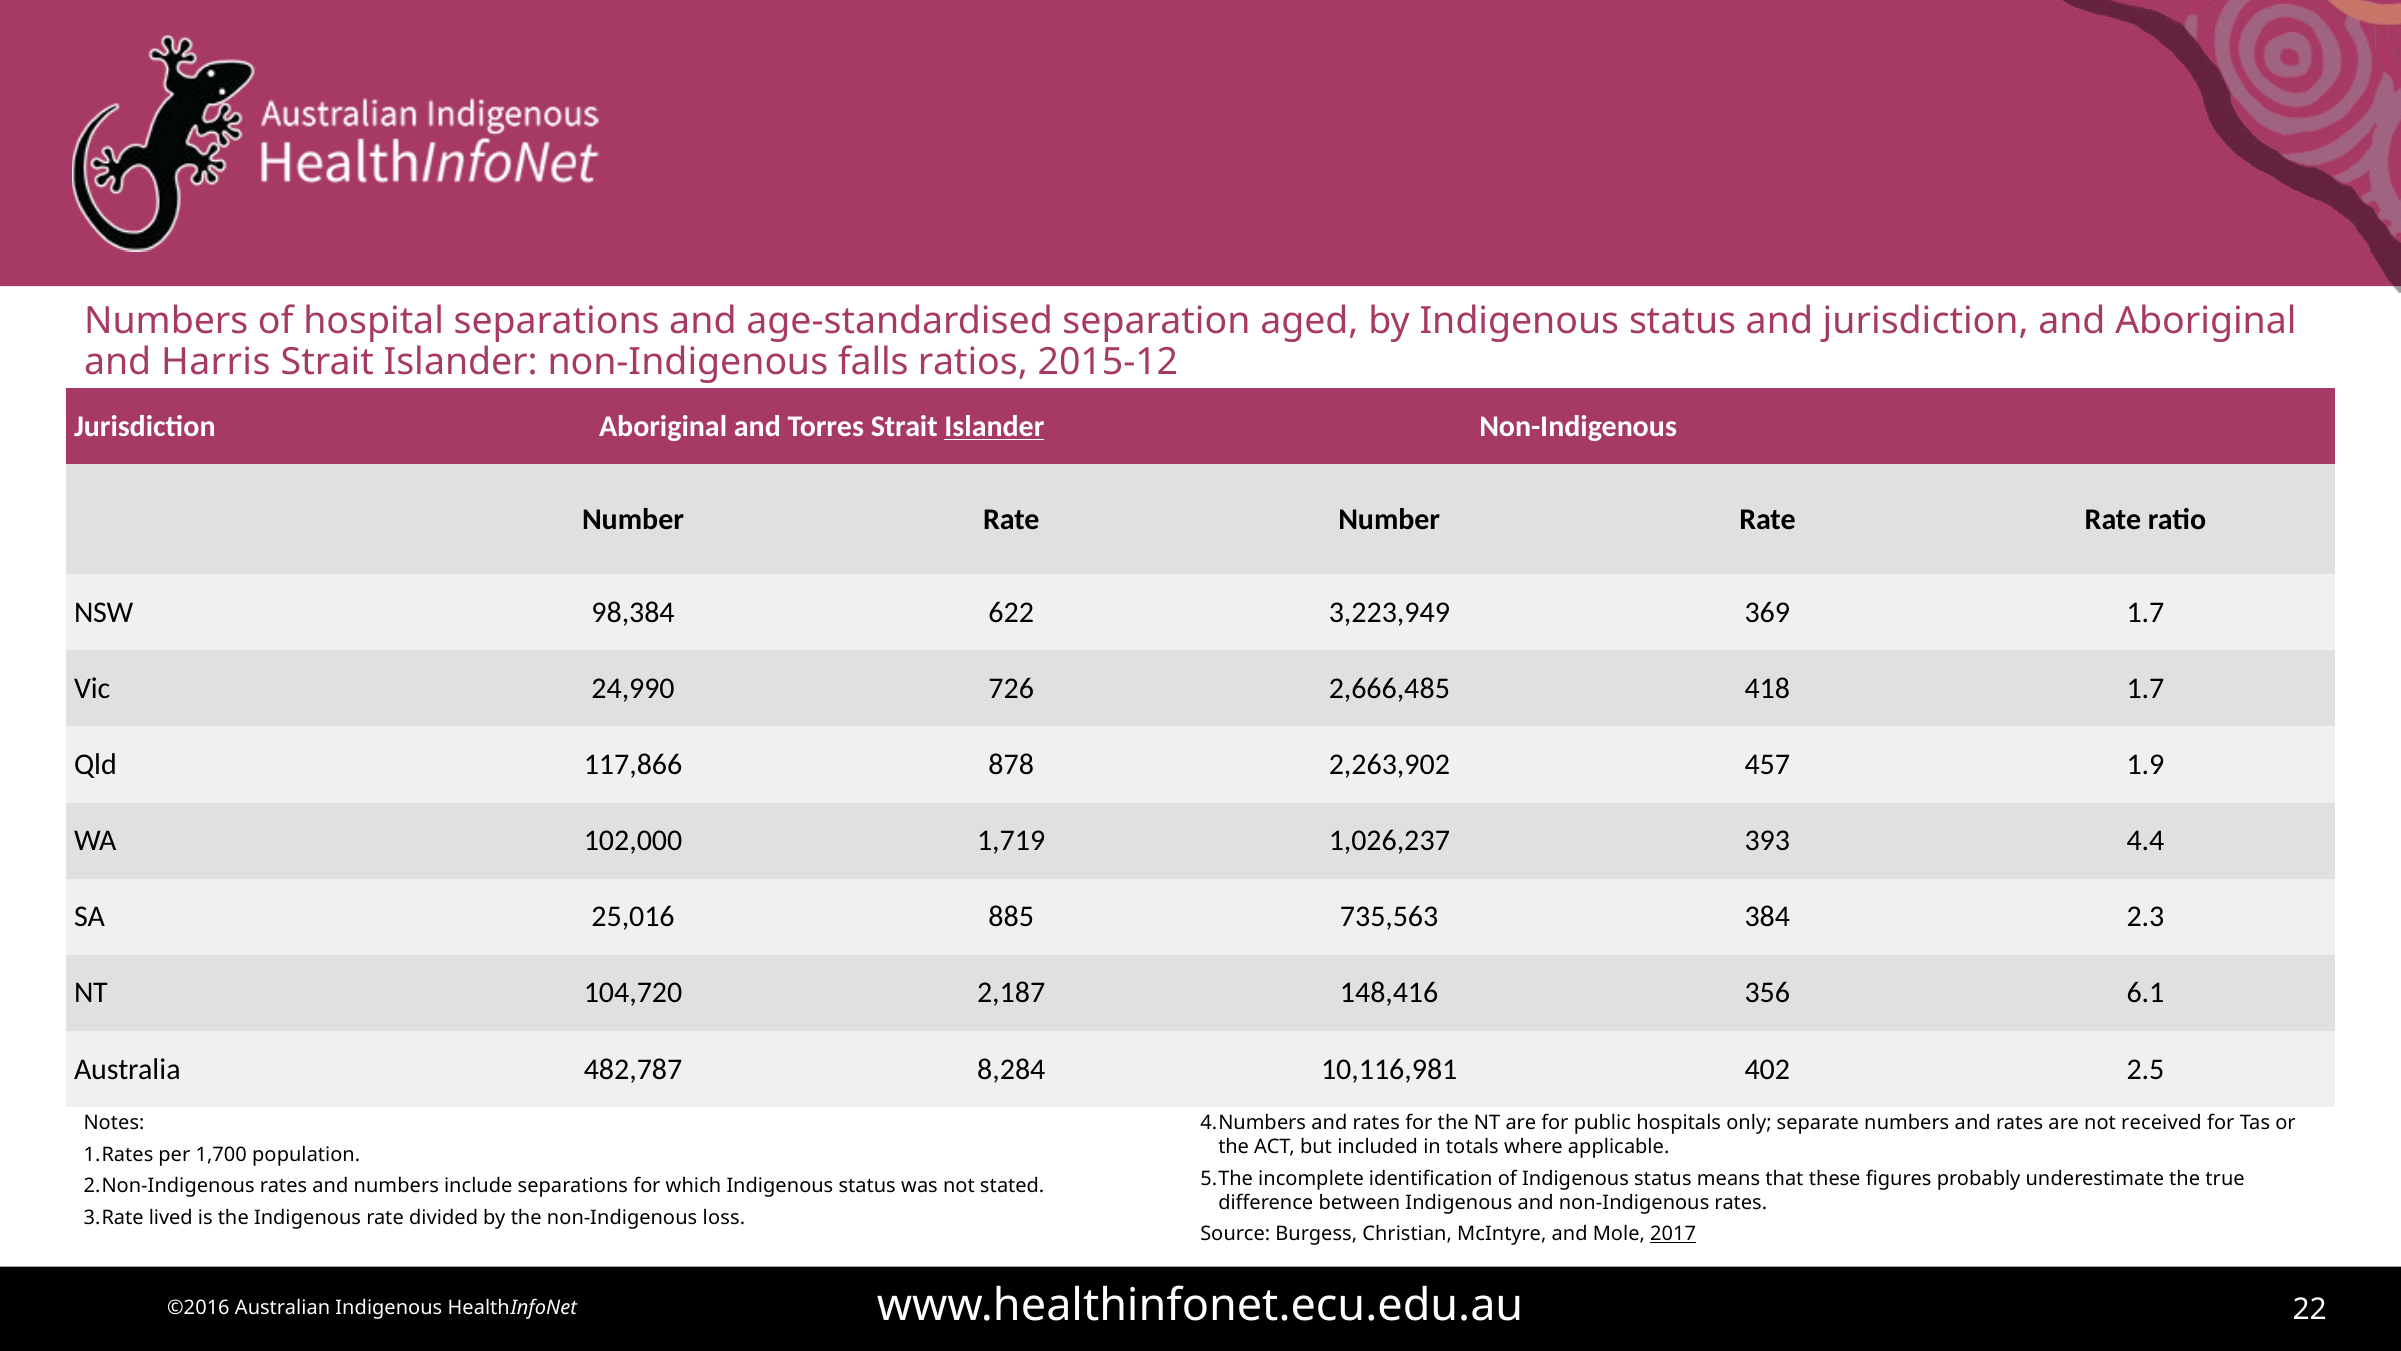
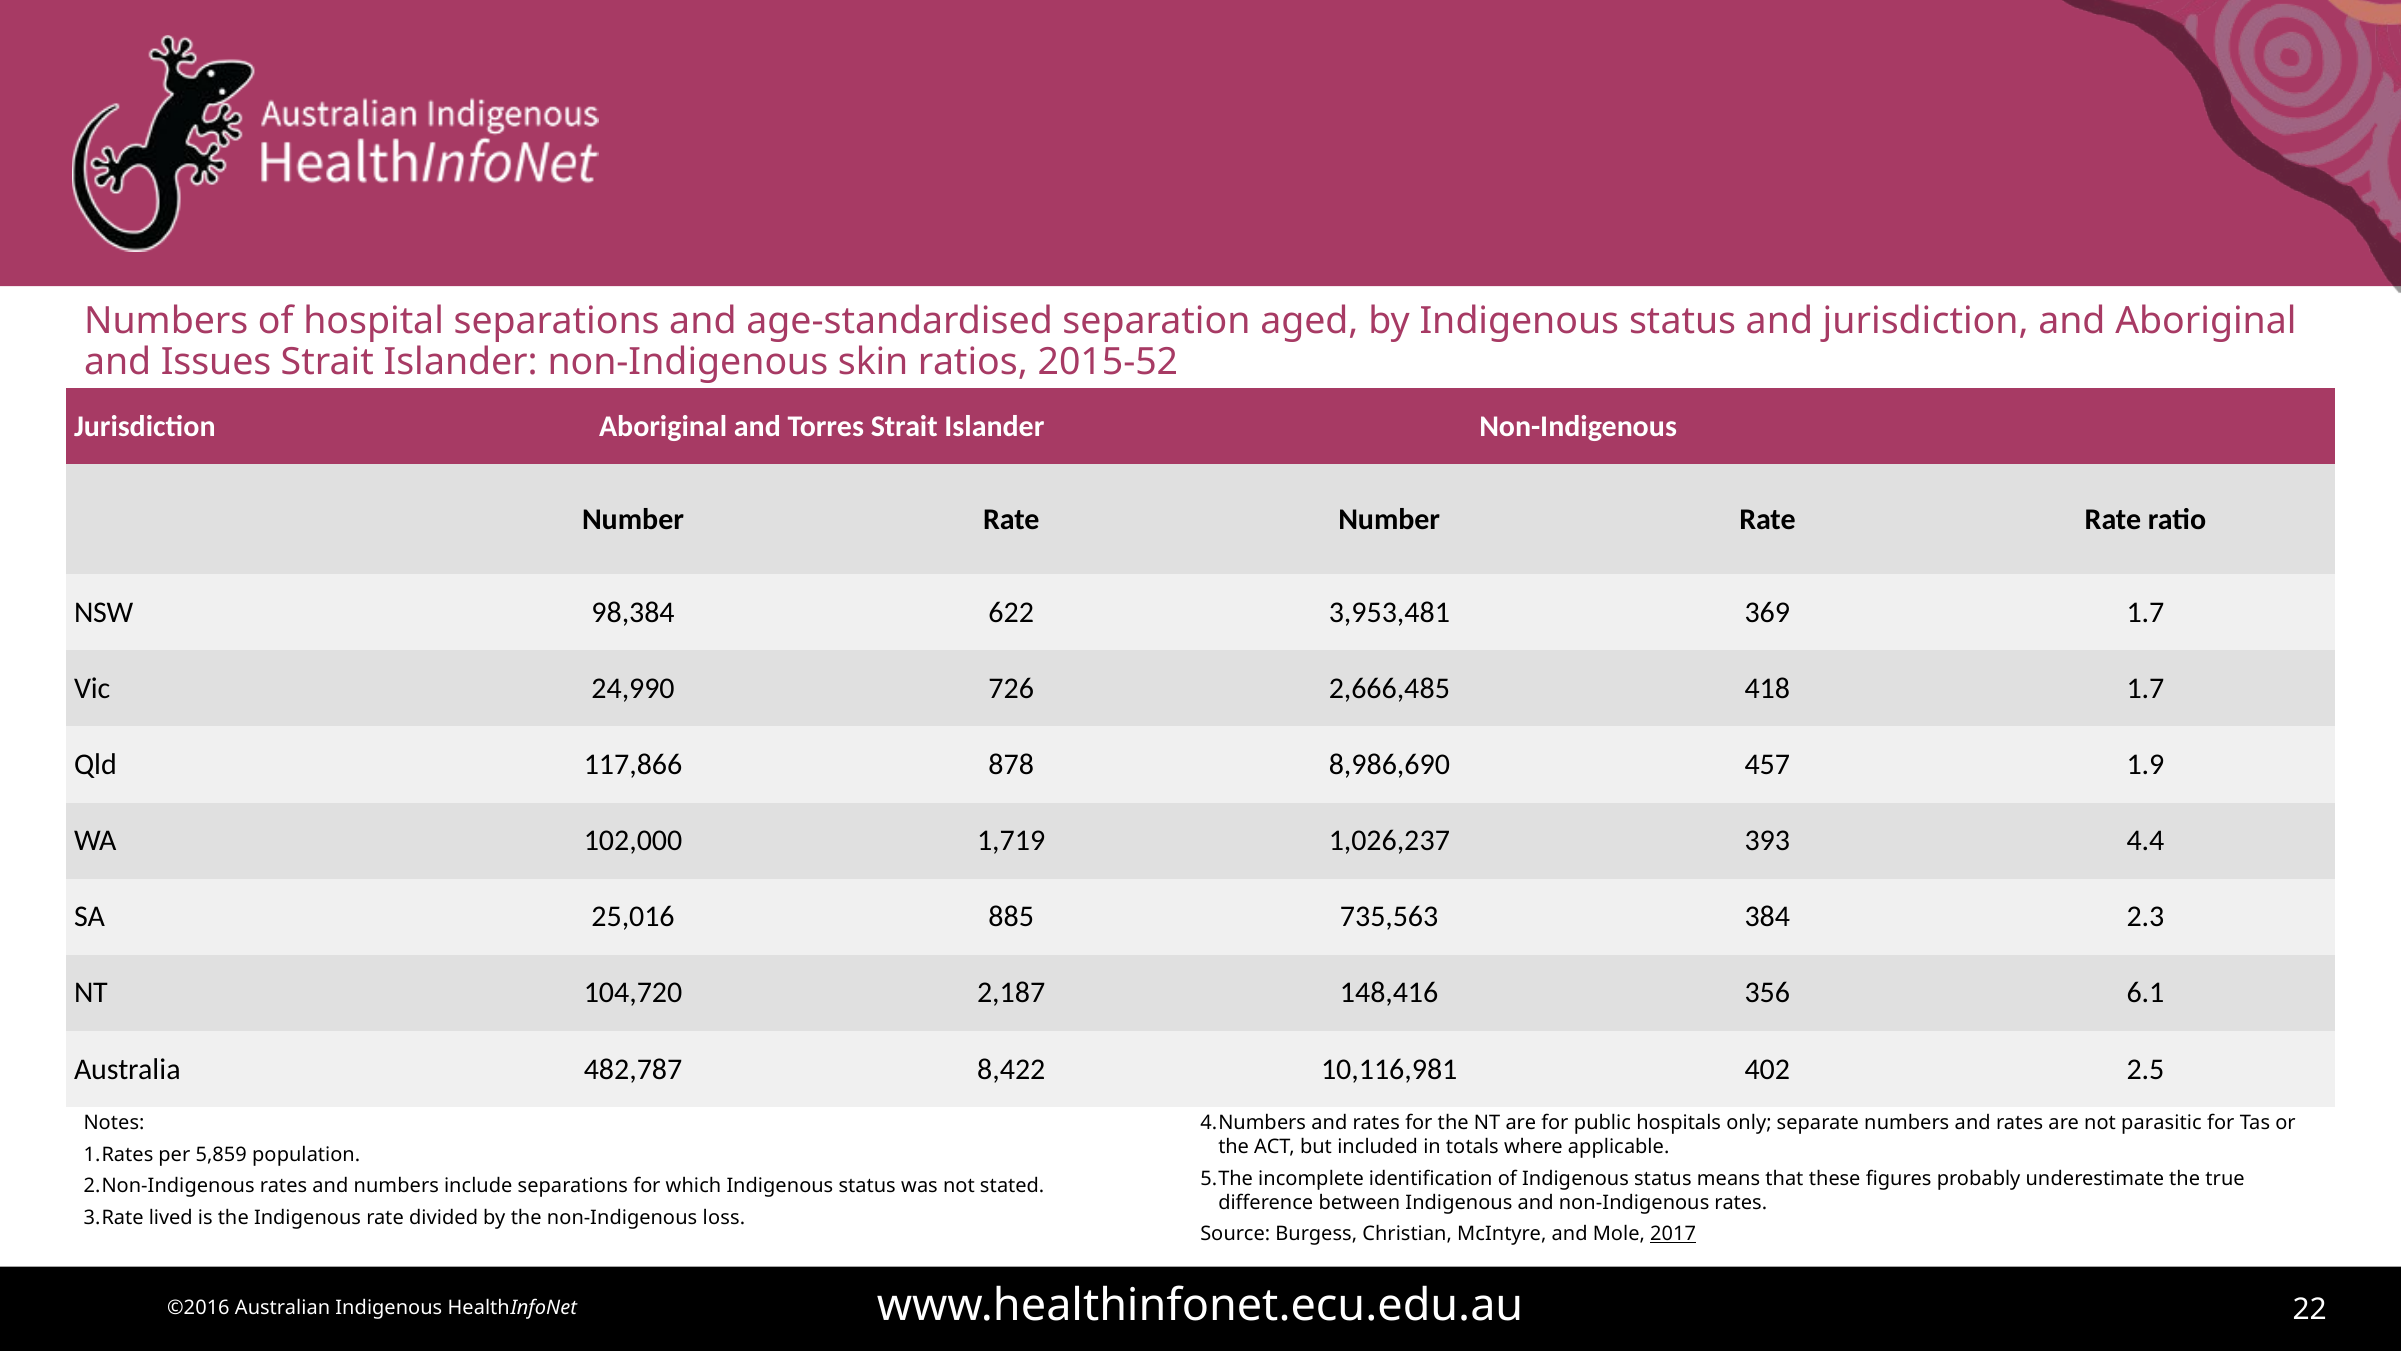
Harris: Harris -> Issues
falls: falls -> skin
2015-12: 2015-12 -> 2015-52
Islander at (994, 426) underline: present -> none
3,223,949: 3,223,949 -> 3,953,481
2,263,902: 2,263,902 -> 8,986,690
8,284: 8,284 -> 8,422
received: received -> parasitic
1,700: 1,700 -> 5,859
